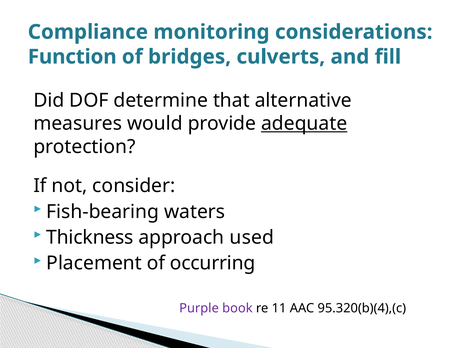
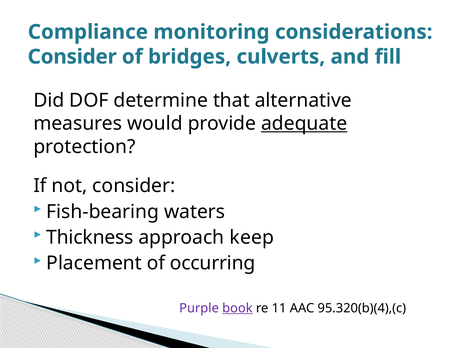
Function at (72, 57): Function -> Consider
used: used -> keep
book underline: none -> present
